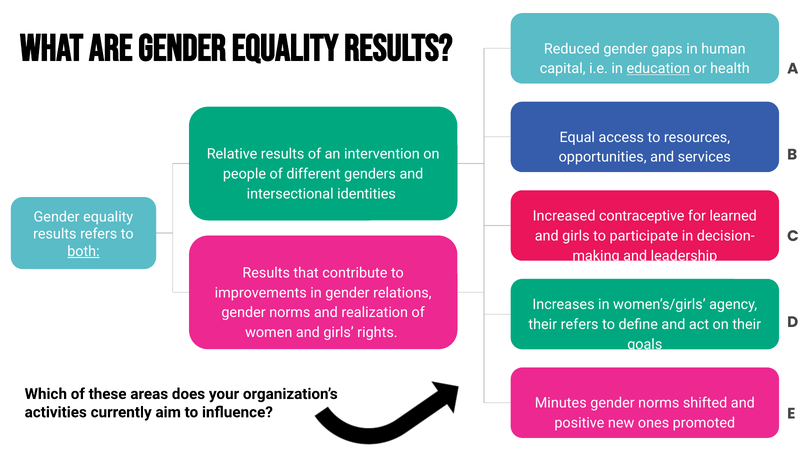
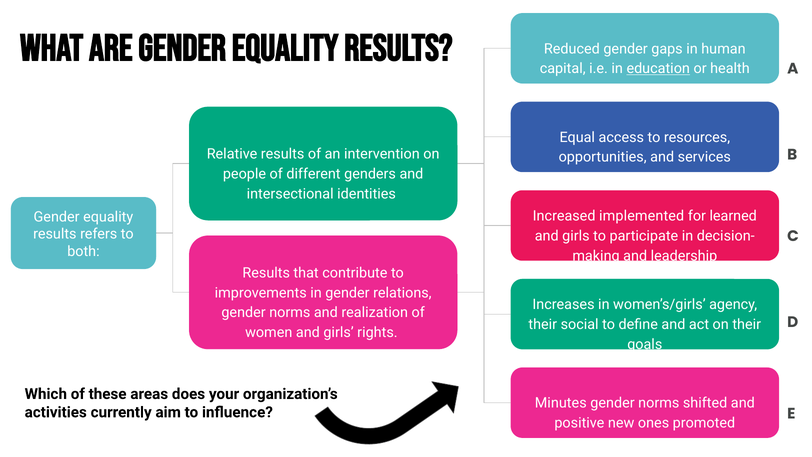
contraceptive: contraceptive -> implemented
both underline: present -> none
their refers: refers -> social
